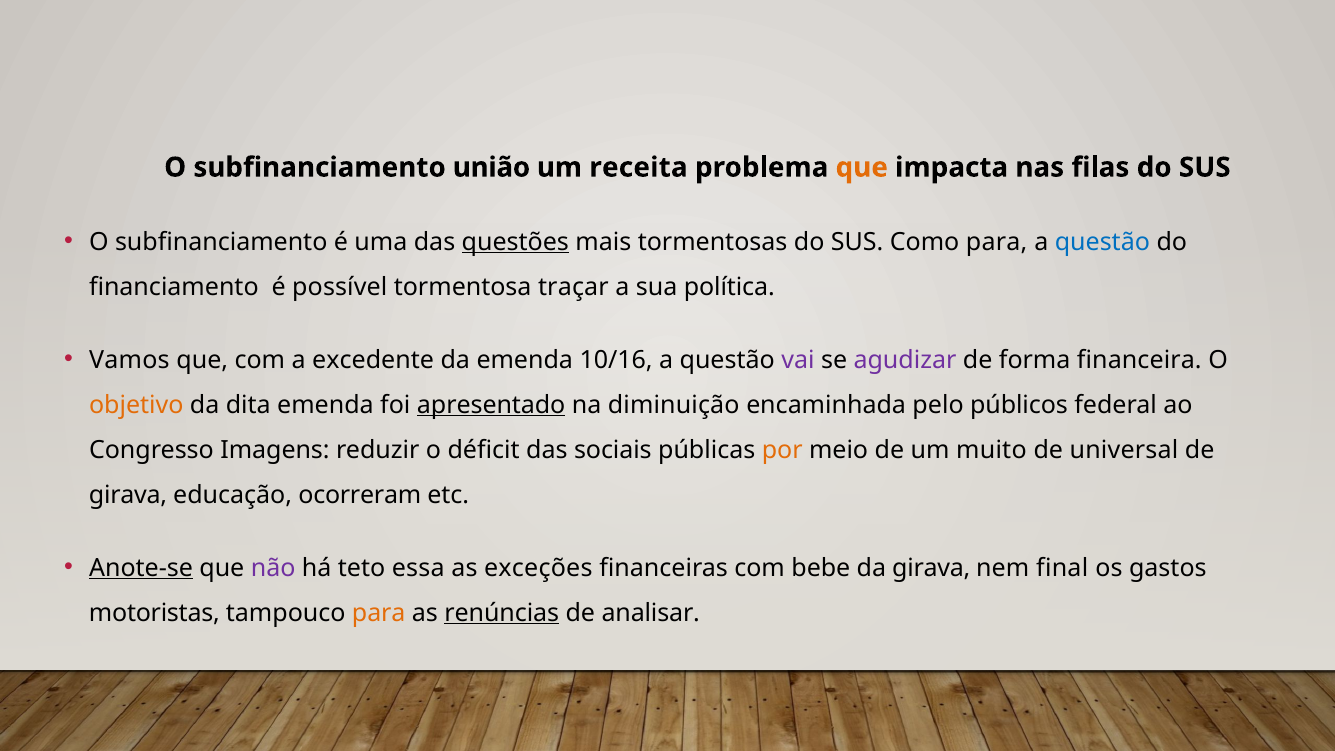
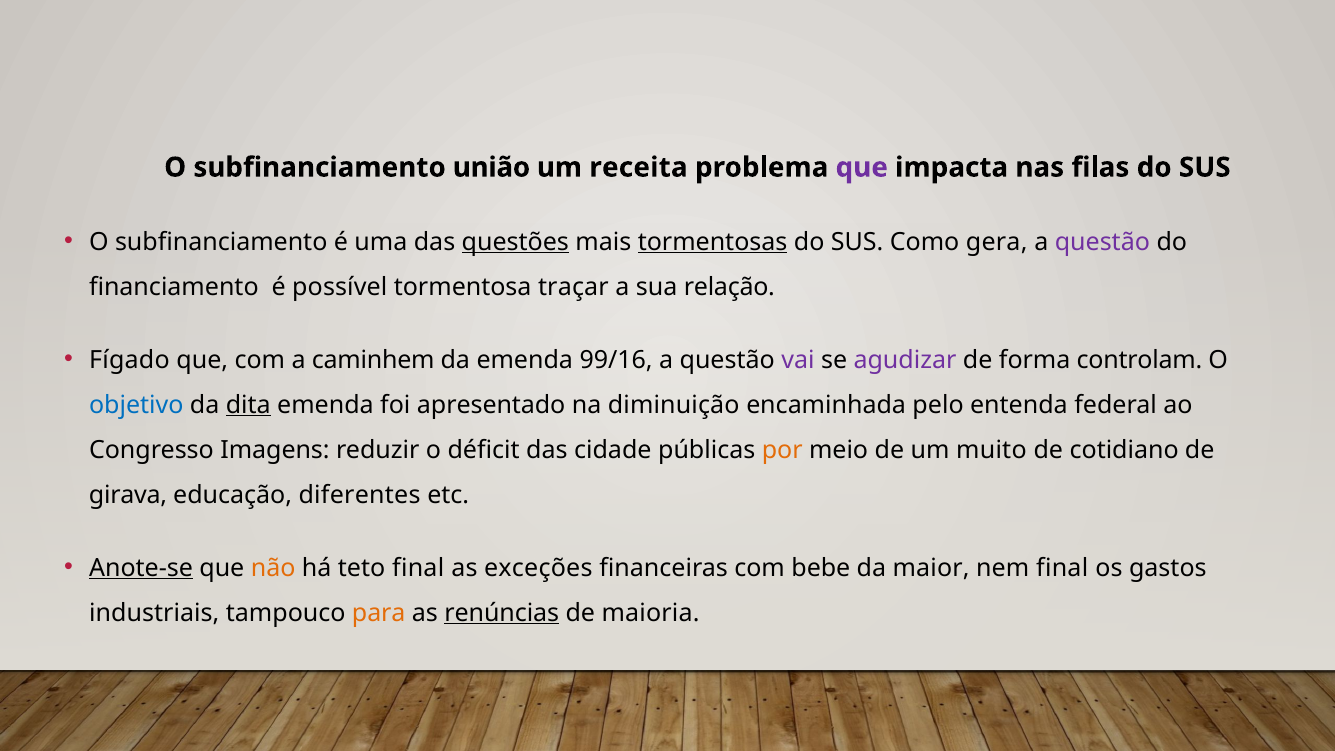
que at (862, 167) colour: orange -> purple
tormentosas underline: none -> present
Como para: para -> gera
questão at (1102, 242) colour: blue -> purple
política: política -> relação
Vamos: Vamos -> Fígado
excedente: excedente -> caminhem
10/16: 10/16 -> 99/16
financeira: financeira -> controlam
objetivo colour: orange -> blue
dita underline: none -> present
apresentado underline: present -> none
públicos: públicos -> entenda
sociais: sociais -> cidade
universal: universal -> cotidiano
ocorreram: ocorreram -> diferentes
não colour: purple -> orange
teto essa: essa -> final
da girava: girava -> maior
motoristas: motoristas -> industriais
analisar: analisar -> maioria
